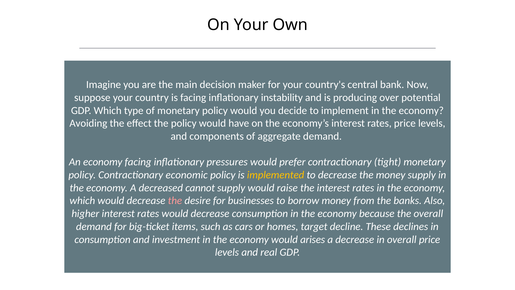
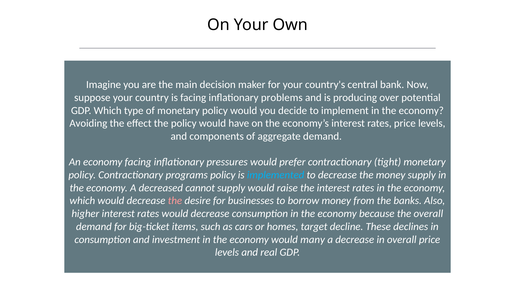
instability: instability -> problems
economic: economic -> programs
implemented colour: yellow -> light blue
arises: arises -> many
